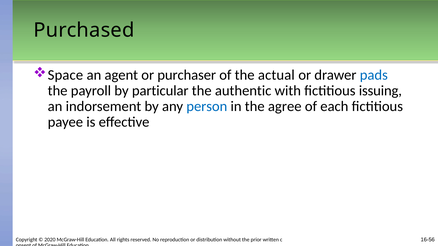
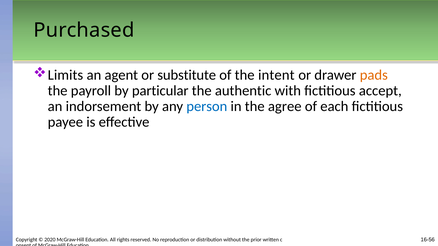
Space: Space -> Limits
purchaser: purchaser -> substitute
actual: actual -> intent
pads colour: blue -> orange
issuing: issuing -> accept
